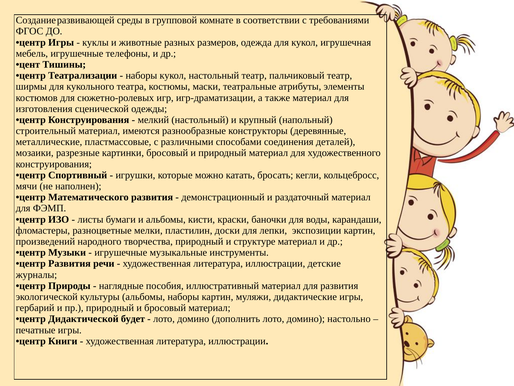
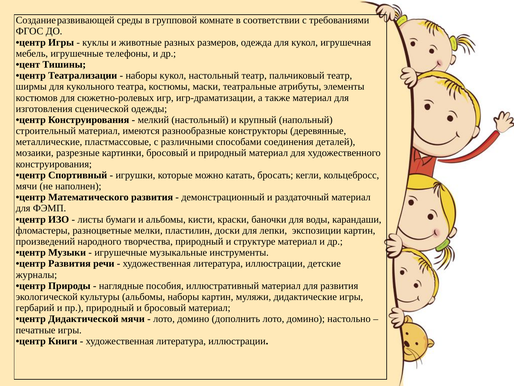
Дидактической будет: будет -> мячи
